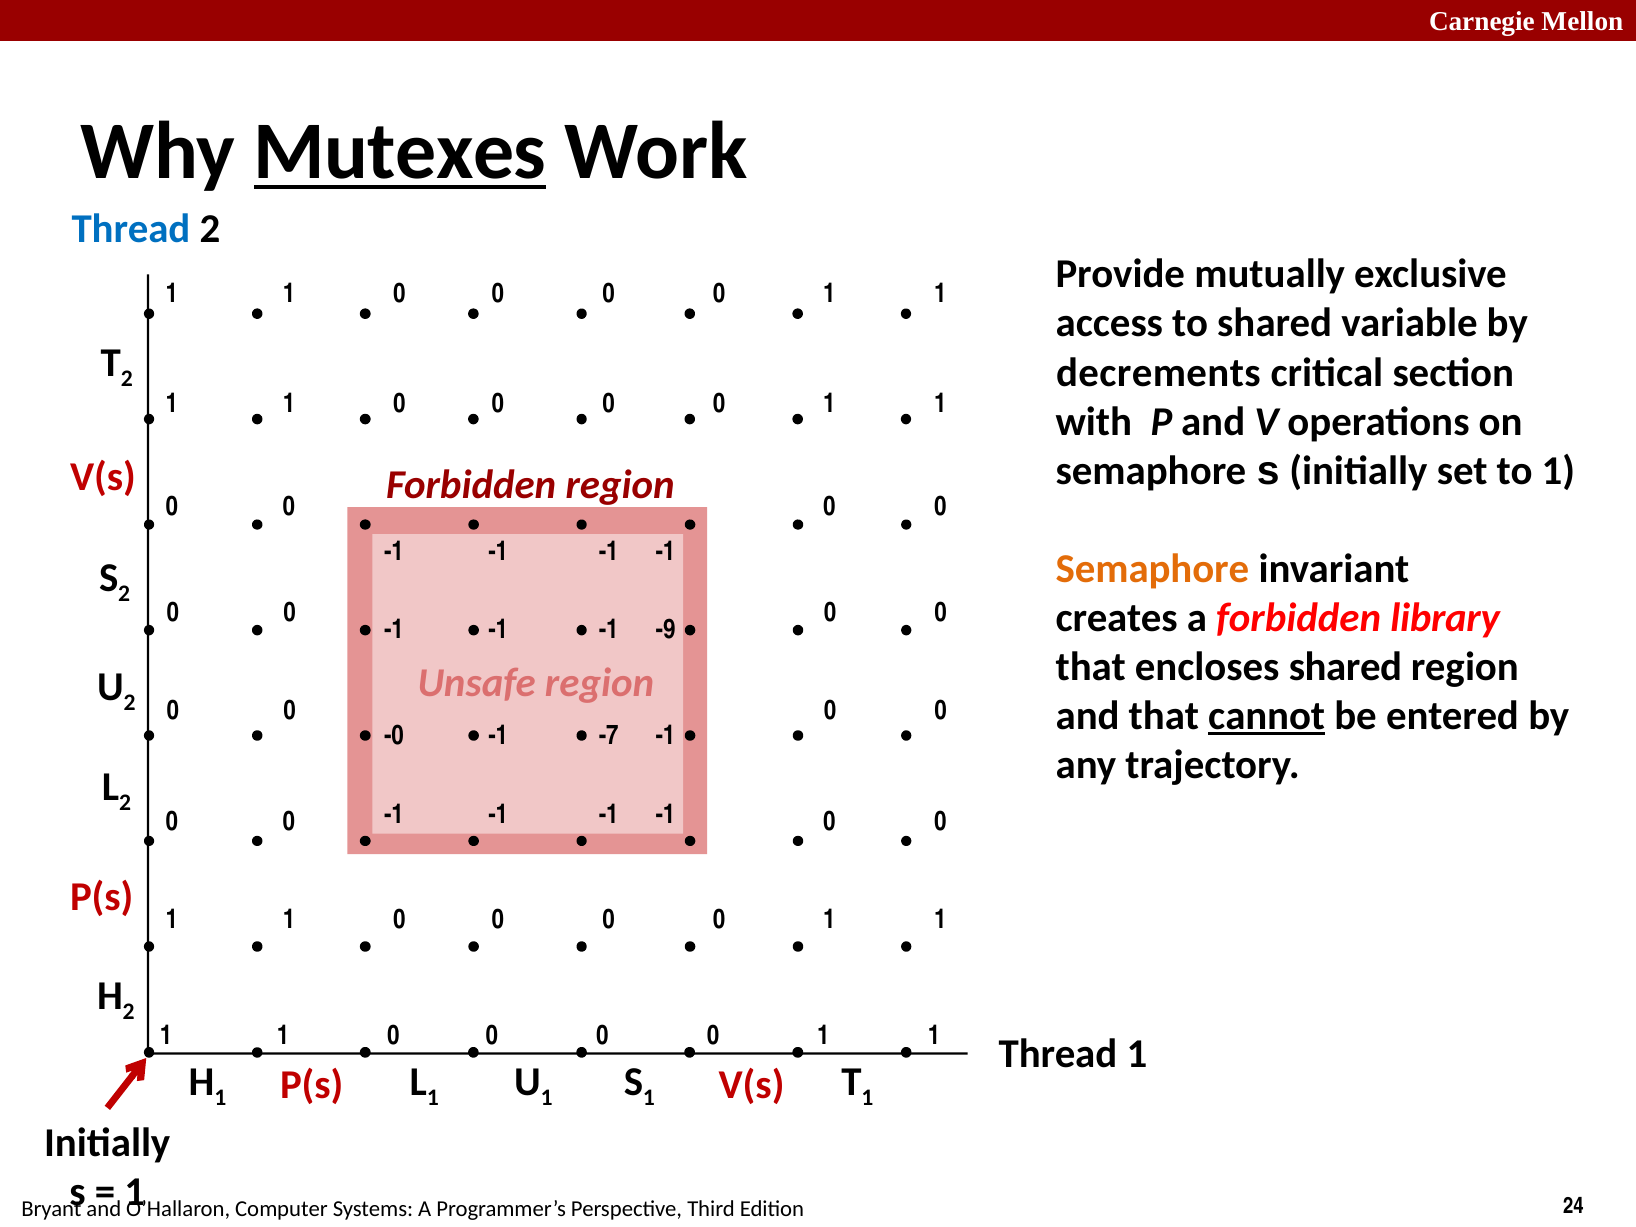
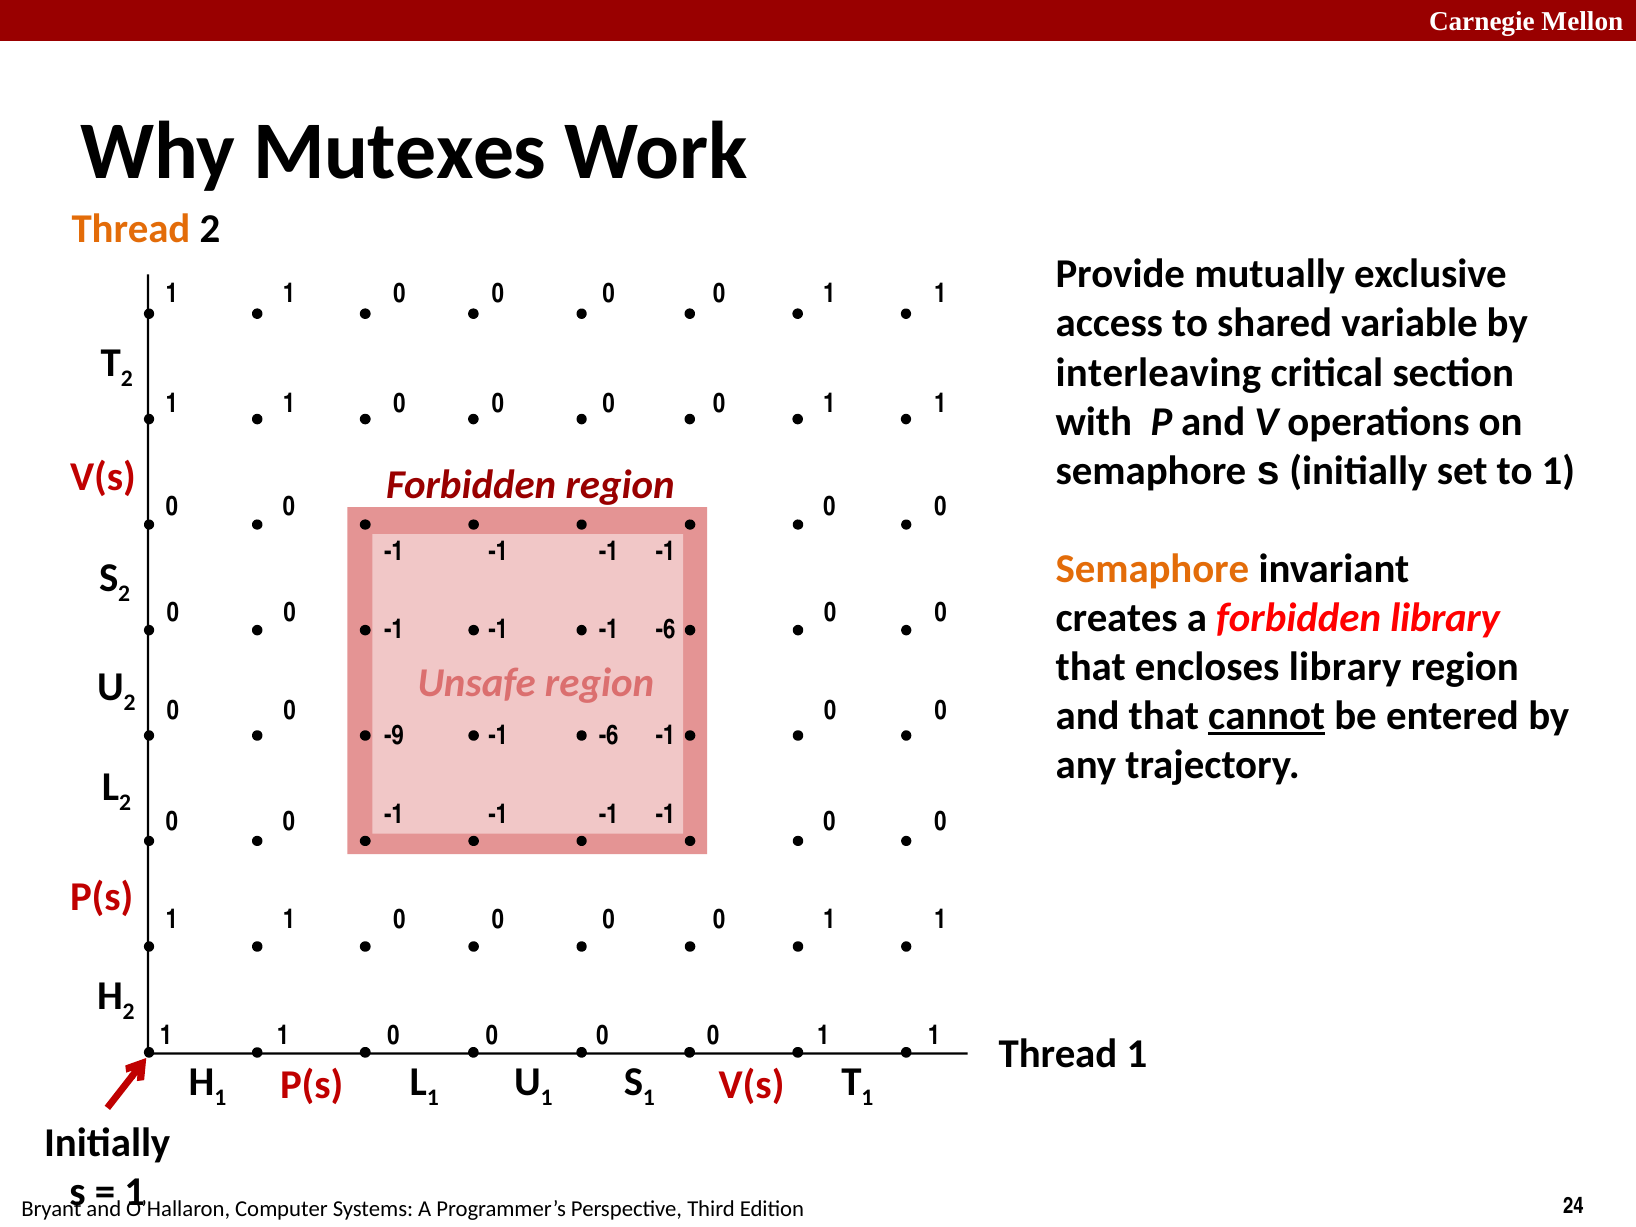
Mutexes underline: present -> none
Thread at (131, 229) colour: blue -> orange
decrements: decrements -> interleaving
-1 -1 -9: -9 -> -6
encloses shared: shared -> library
-0: -0 -> -9
-7 at (609, 735): -7 -> -6
